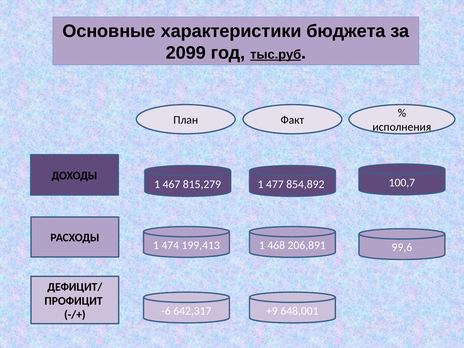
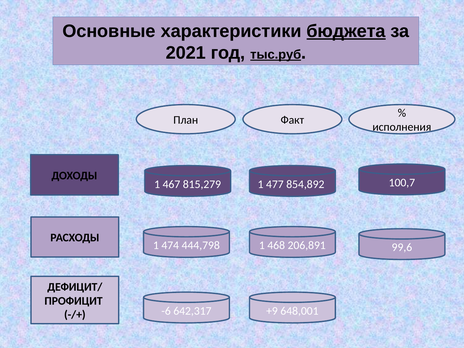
бюджета underline: none -> present
2099: 2099 -> 2021
199,413: 199,413 -> 444,798
